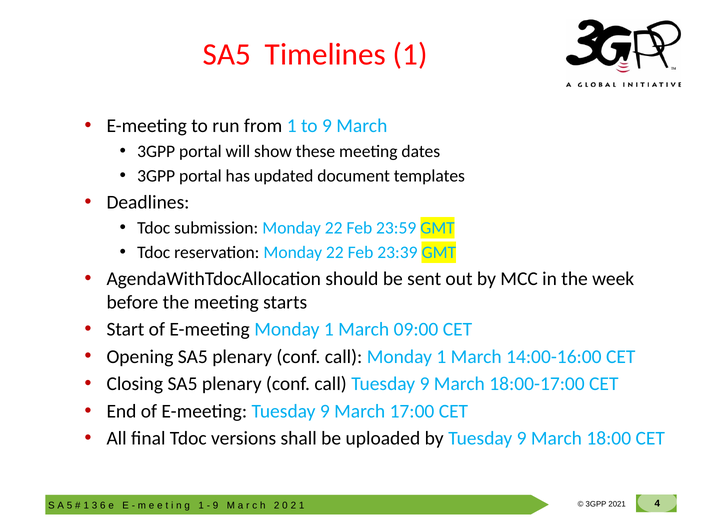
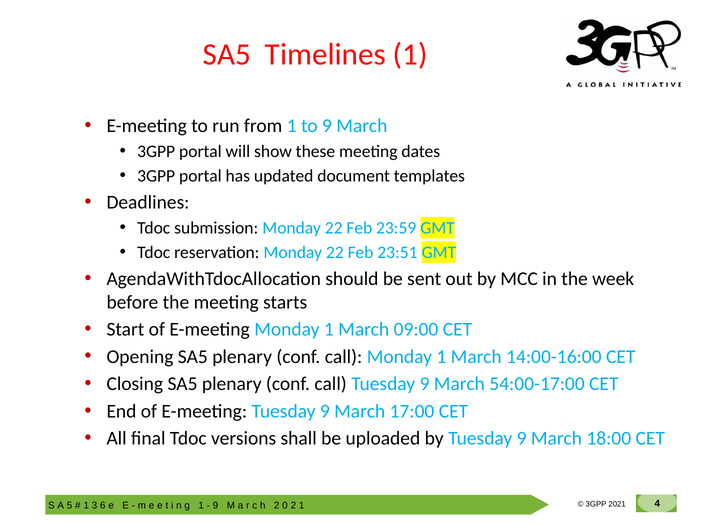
23:39: 23:39 -> 23:51
18:00-17:00: 18:00-17:00 -> 54:00-17:00
